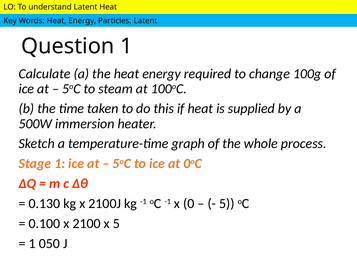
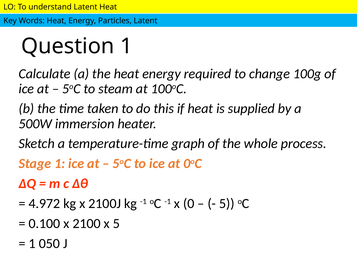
0.130: 0.130 -> 4.972
